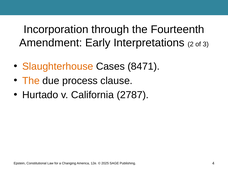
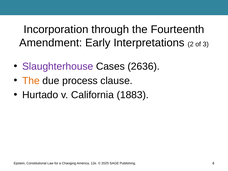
Slaughterhouse colour: orange -> purple
8471: 8471 -> 2636
2787: 2787 -> 1883
